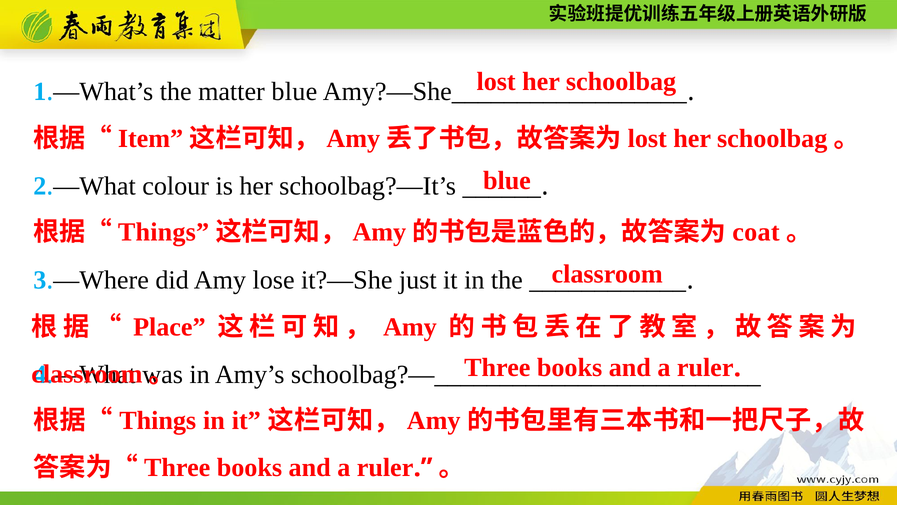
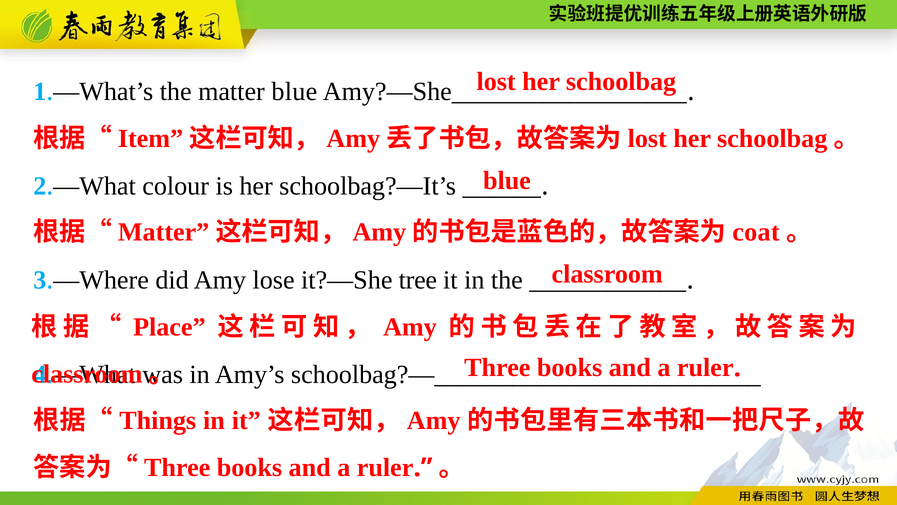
Things at (164, 232): Things -> Matter
just: just -> tree
